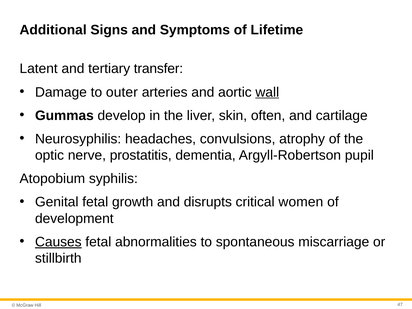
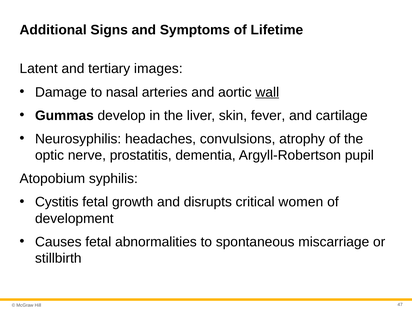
transfer: transfer -> images
outer: outer -> nasal
often: often -> fever
Genital: Genital -> Cystitis
Causes underline: present -> none
